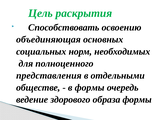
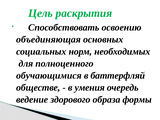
представления: представления -> обучающимися
отдельными: отдельными -> баттерфляй
в формы: формы -> умения
